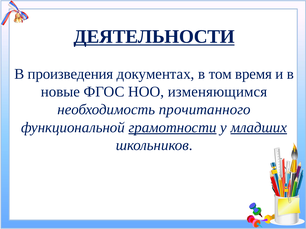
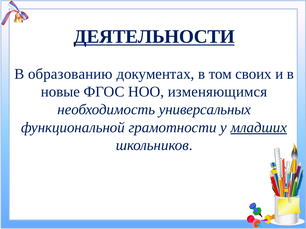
произведения: произведения -> образованию
время: время -> своих
прочитанного: прочитанного -> универсальных
грамотности underline: present -> none
